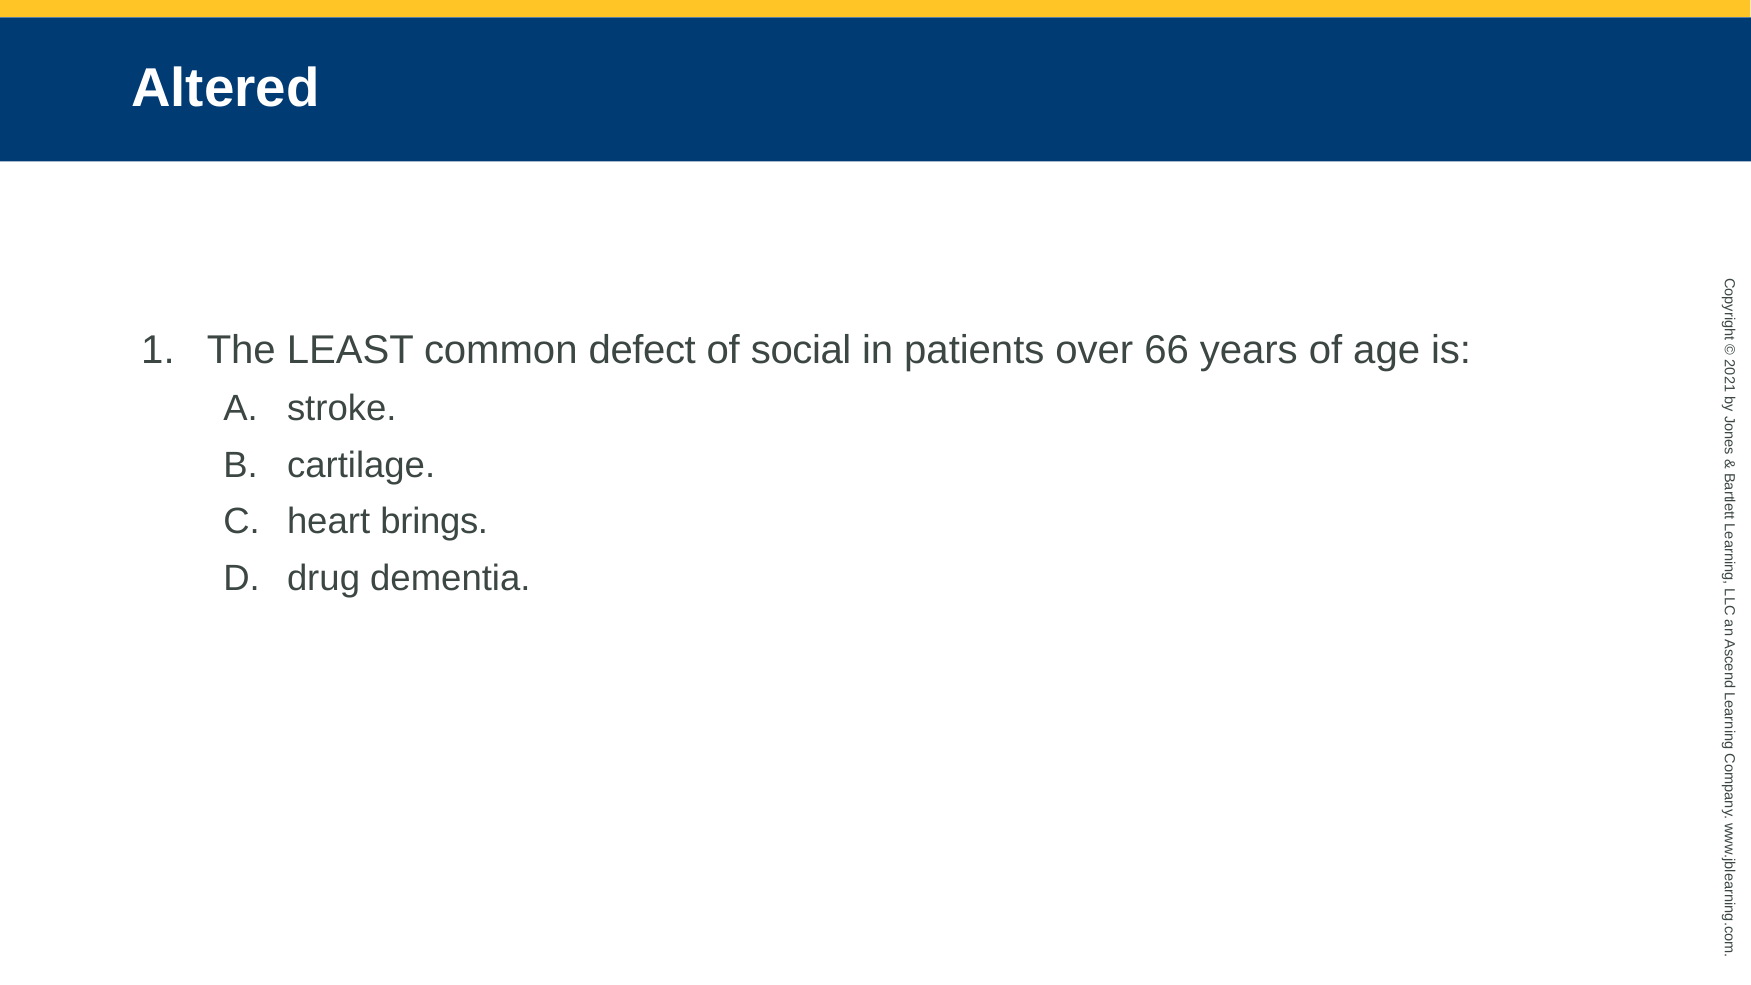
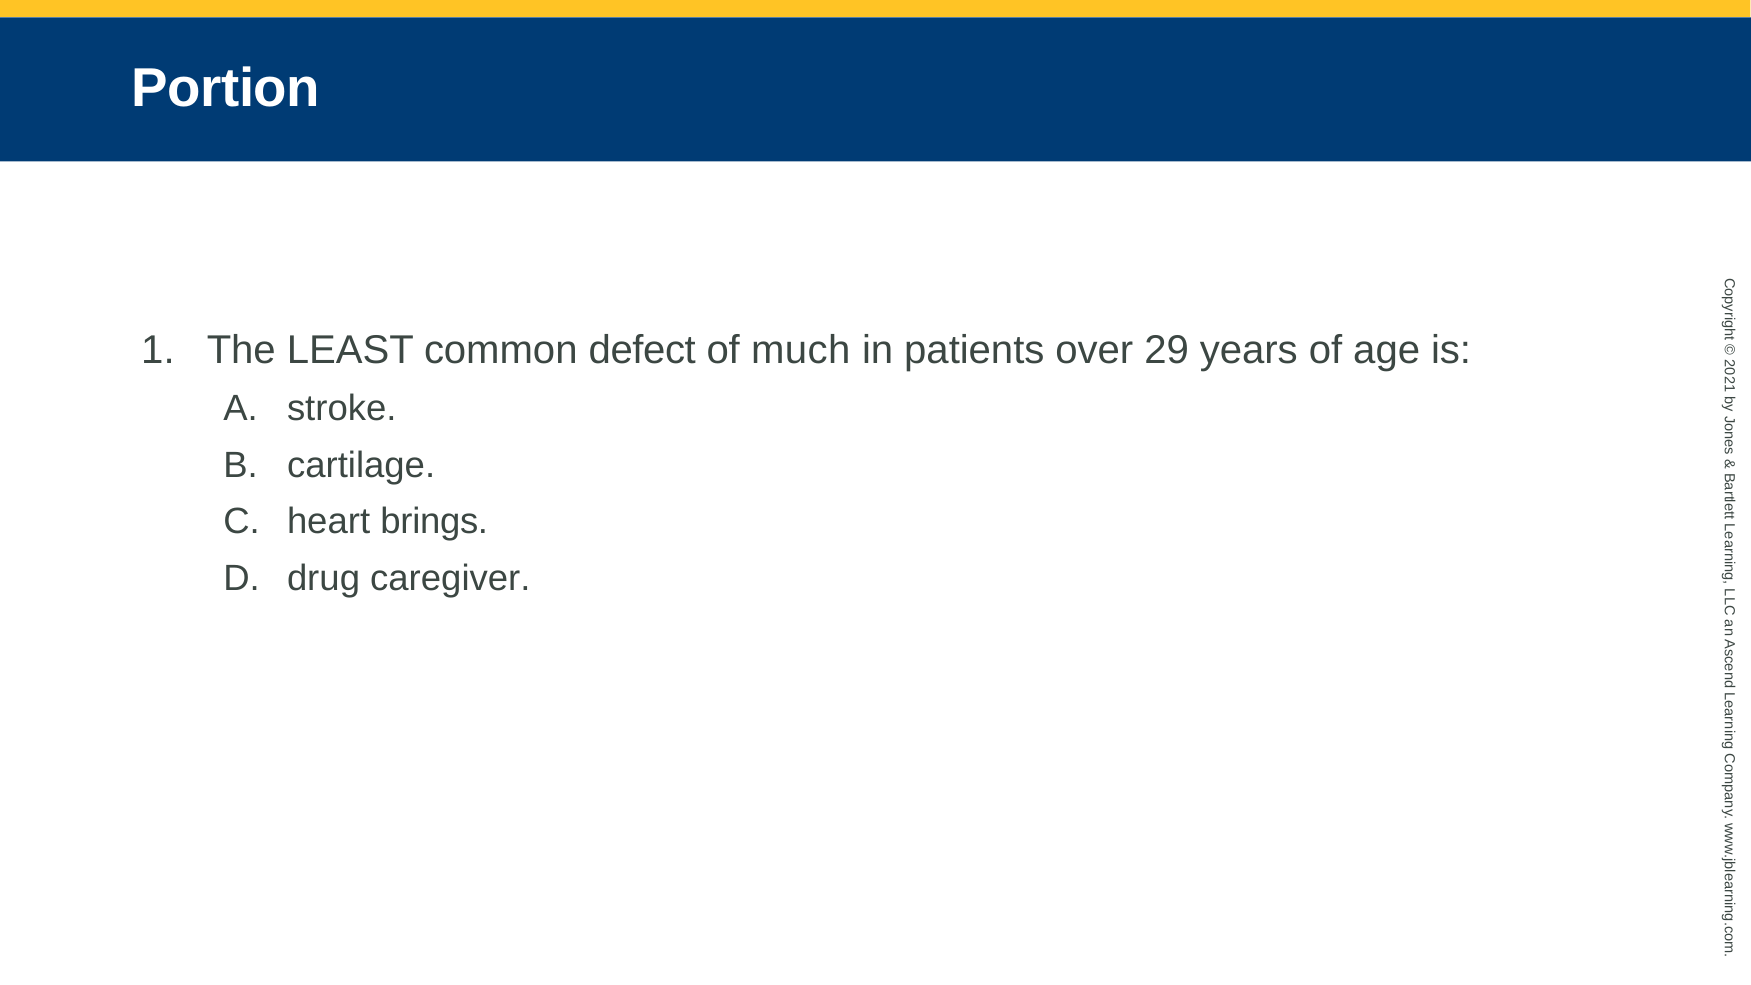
Altered: Altered -> Portion
social: social -> much
66: 66 -> 29
dementia: dementia -> caregiver
